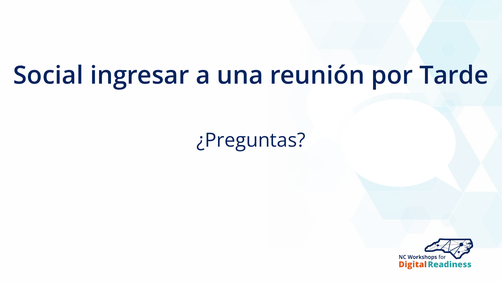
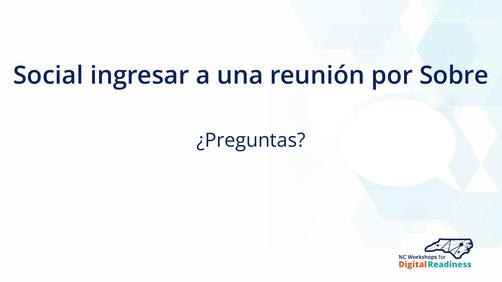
Tarde: Tarde -> Sobre
